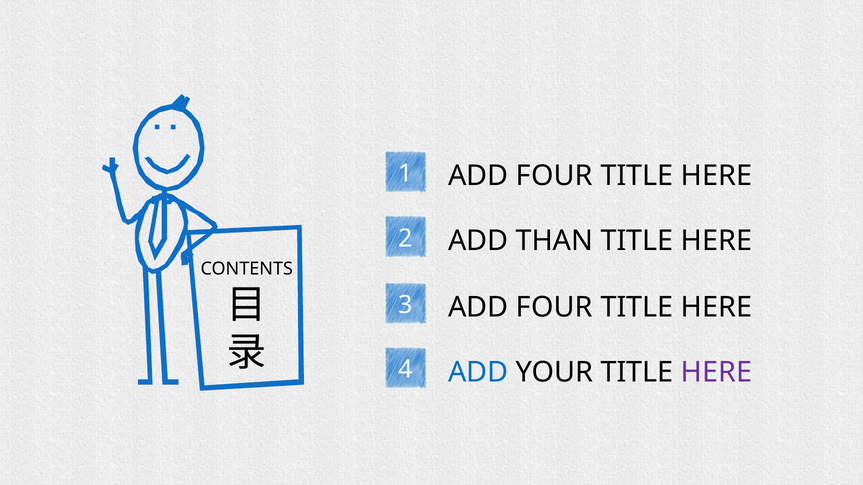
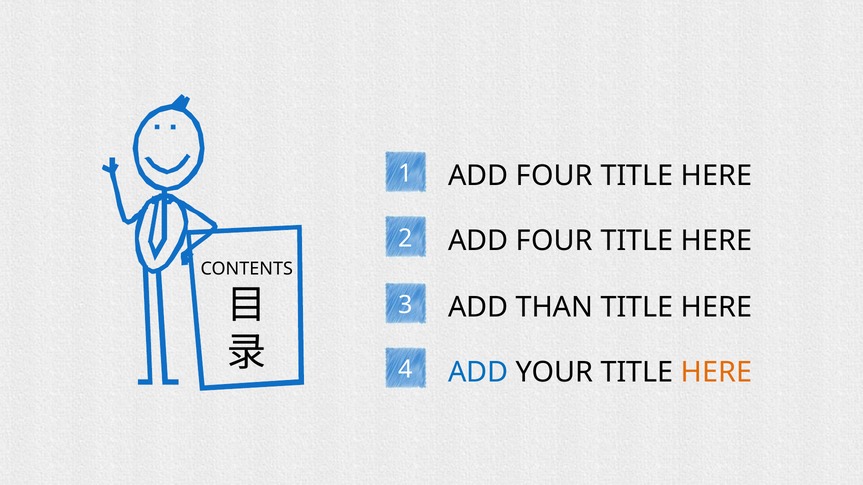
2 ADD THAN: THAN -> FOUR
3 ADD FOUR: FOUR -> THAN
HERE at (716, 372) colour: purple -> orange
